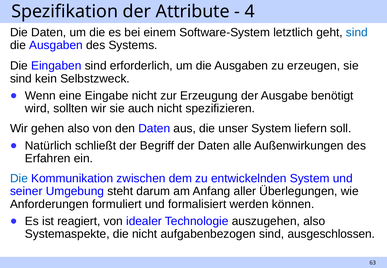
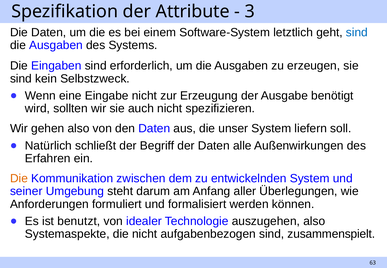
4: 4 -> 3
Die at (19, 178) colour: blue -> orange
reagiert: reagiert -> benutzt
ausgeschlossen: ausgeschlossen -> zusammenspielt
